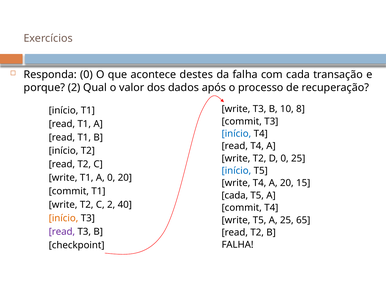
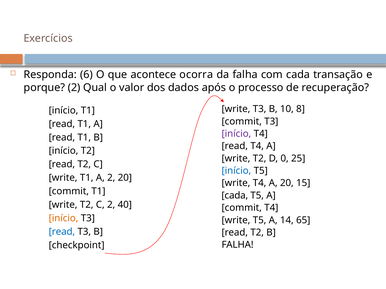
Responda 0: 0 -> 6
destes: destes -> ocorra
início at (236, 134) colour: blue -> purple
A 0: 0 -> 2
A 25: 25 -> 14
read at (62, 232) colour: purple -> blue
